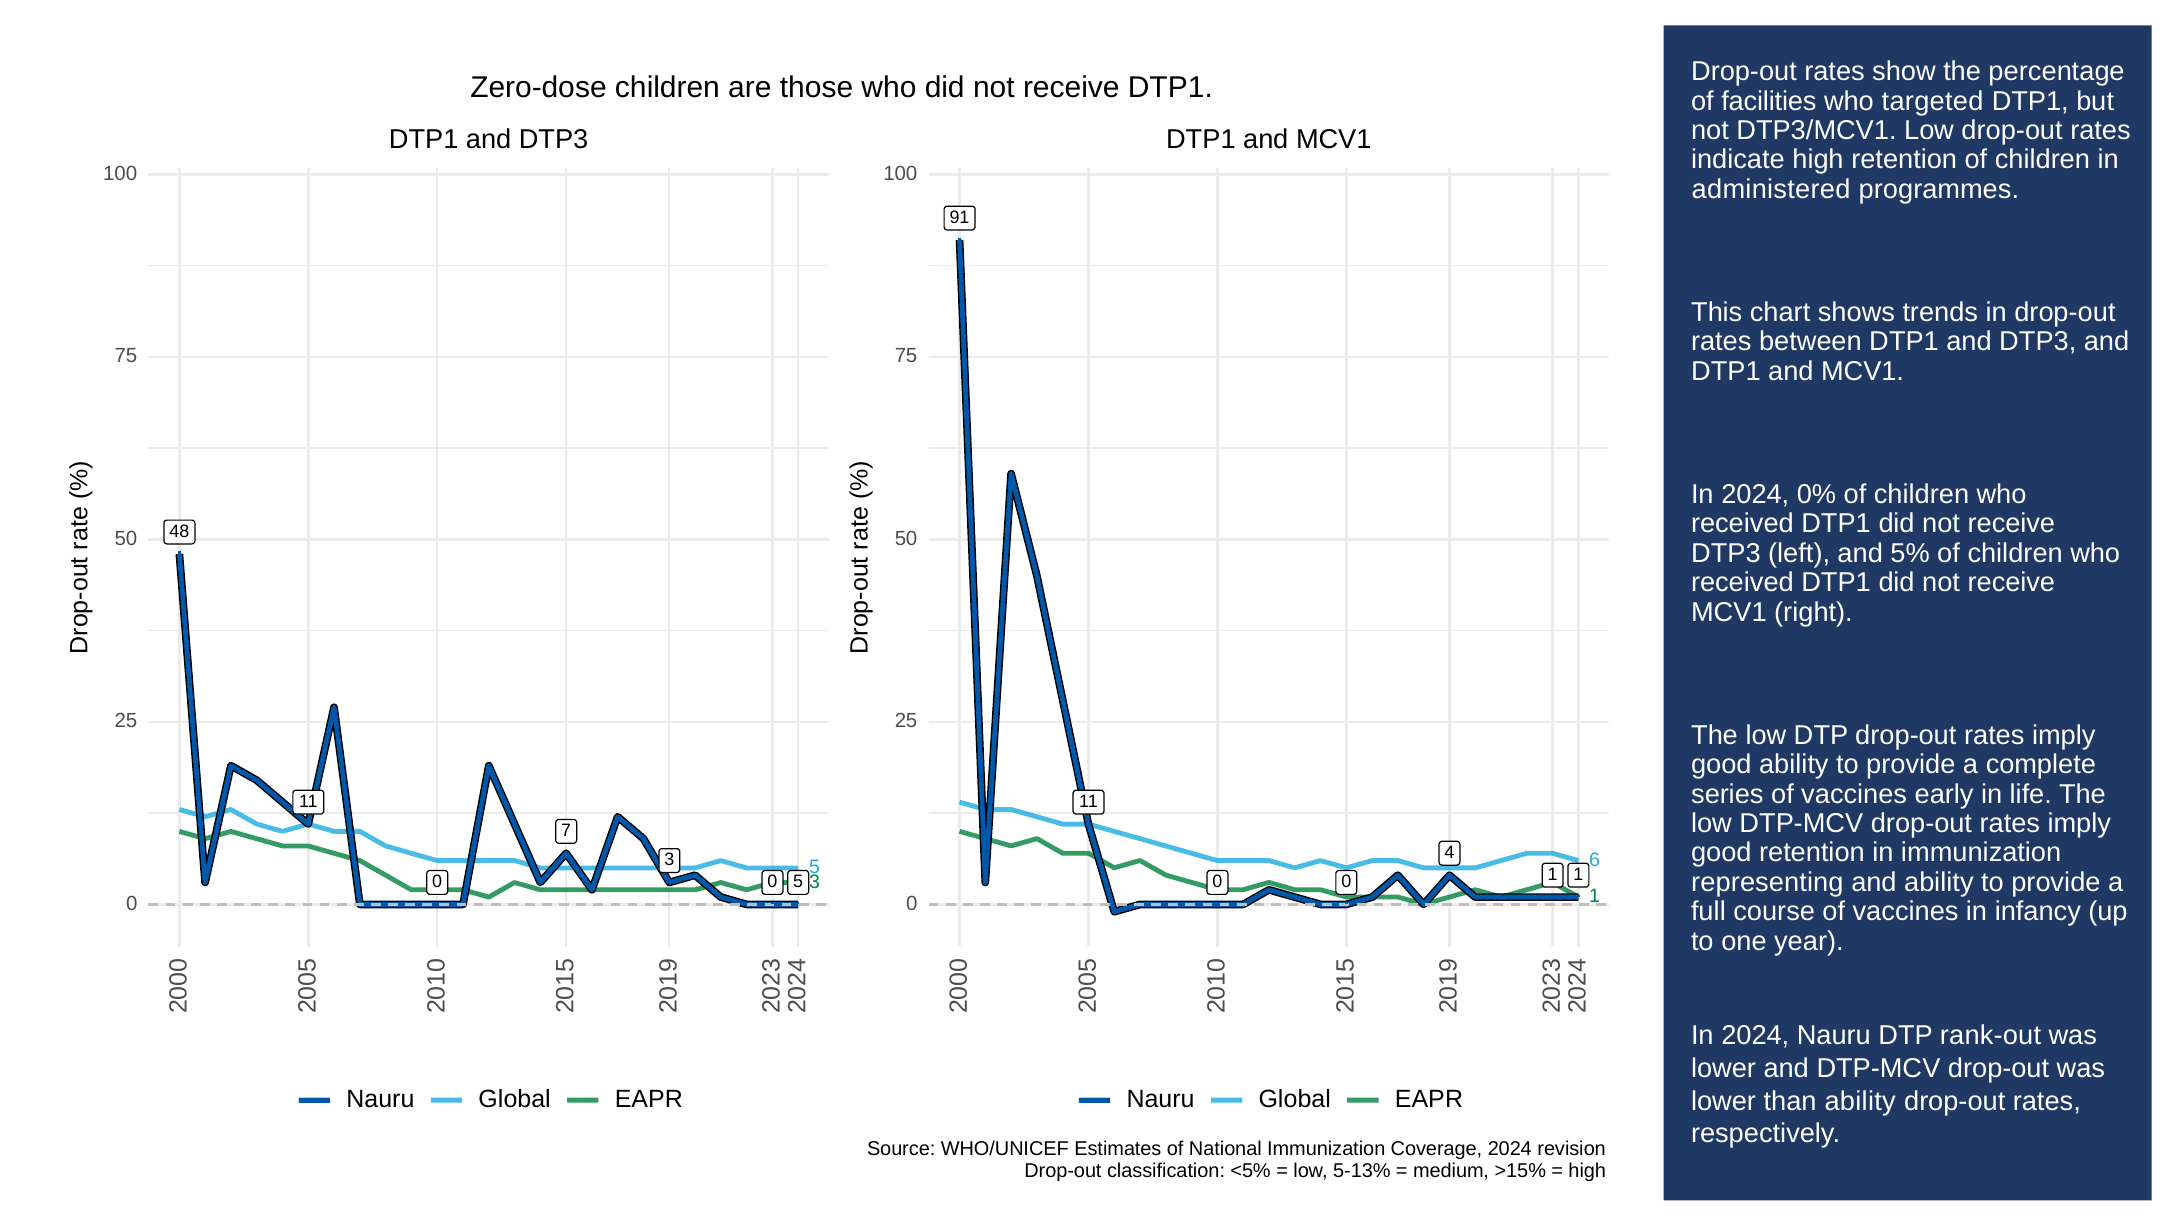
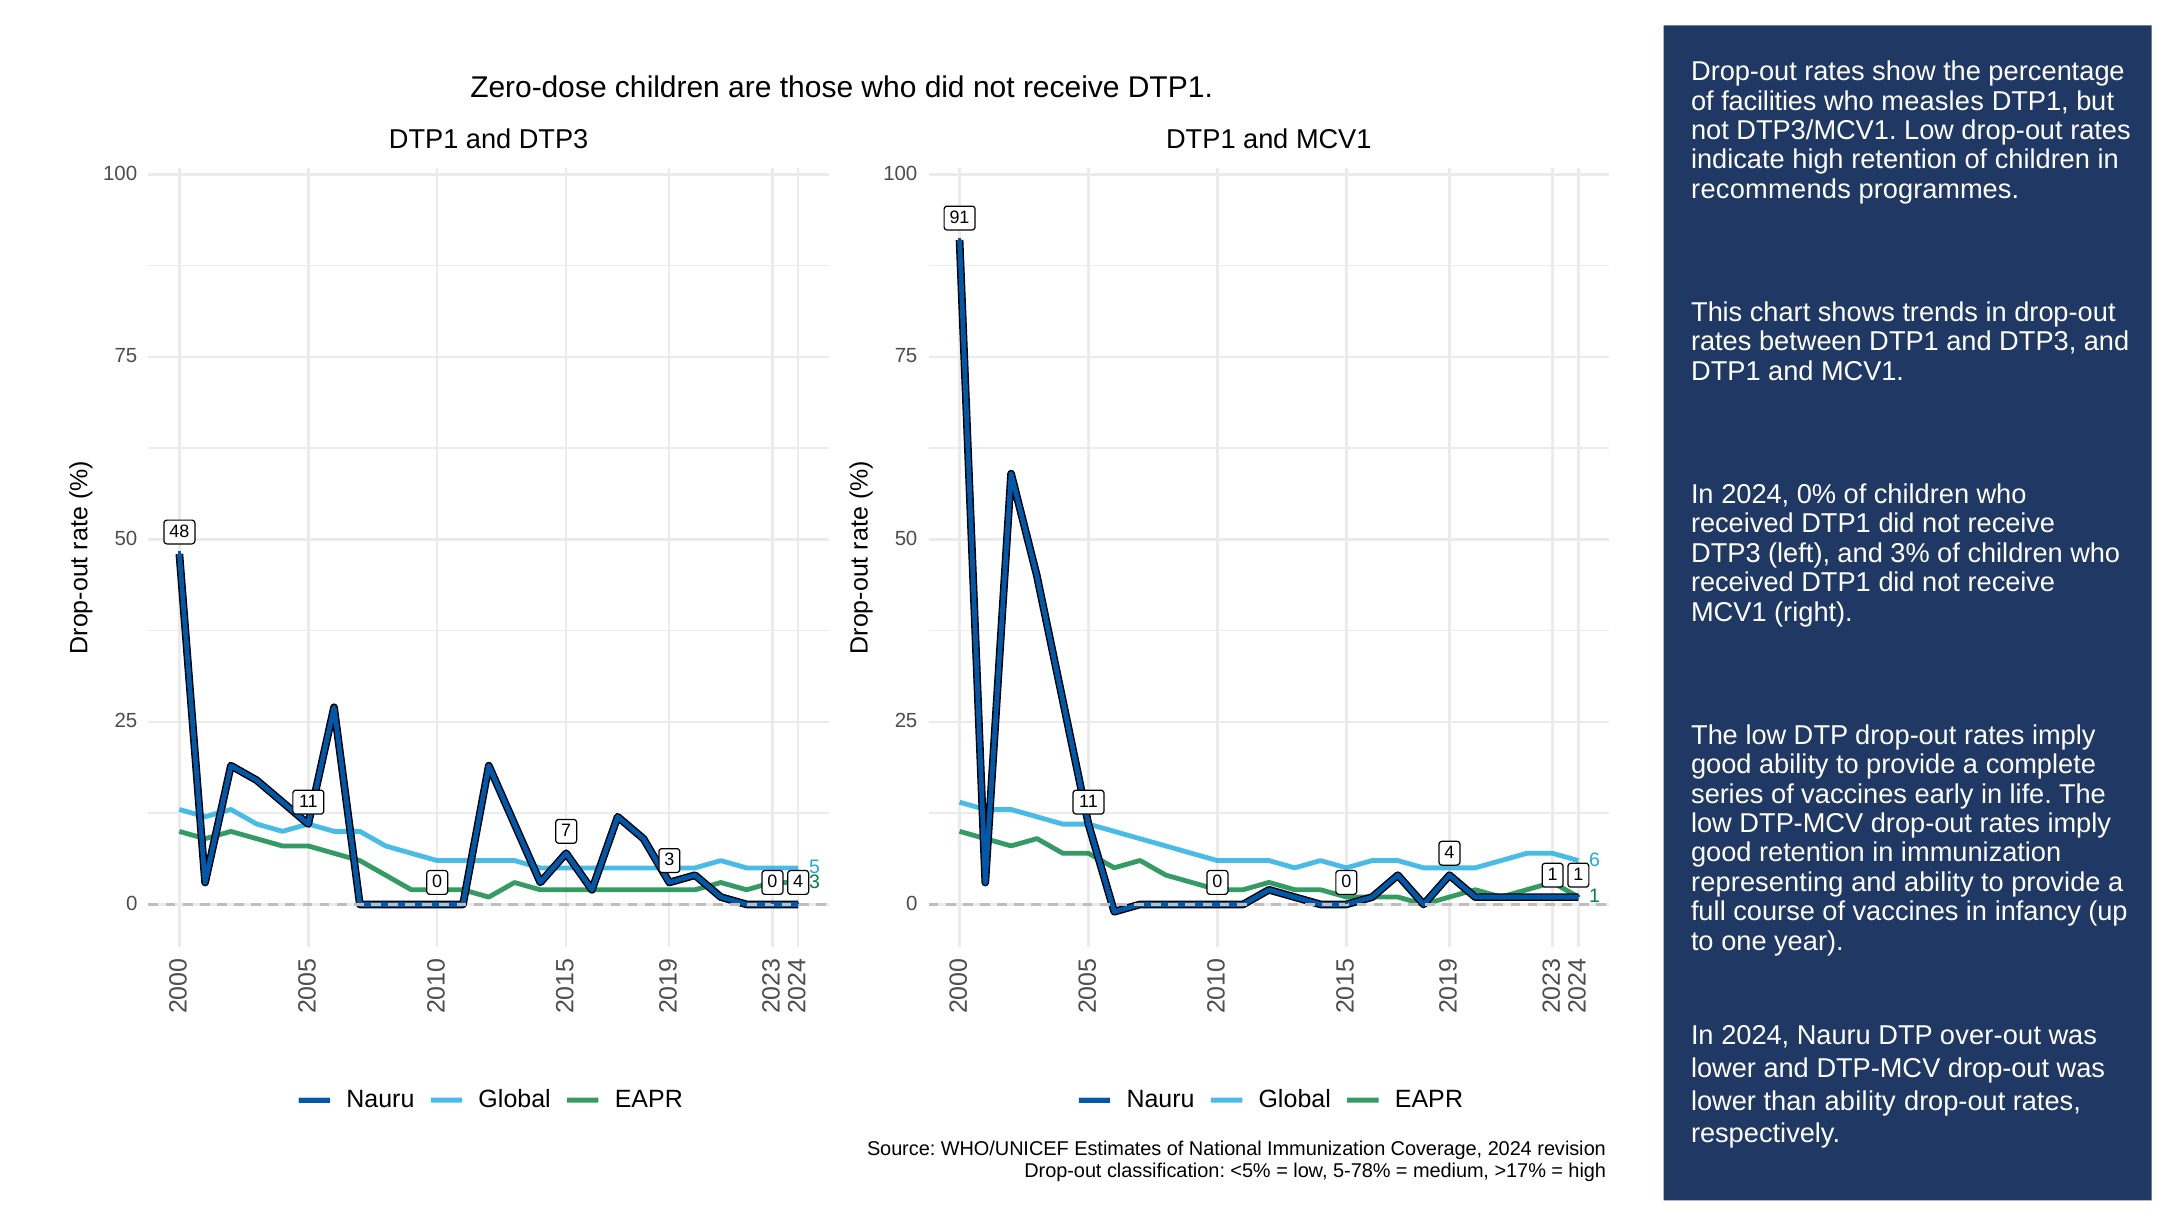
targeted: targeted -> measles
administered: administered -> recommends
5%: 5% -> 3%
5 at (798, 882): 5 -> 4
rank-out: rank-out -> over-out
5-13%: 5-13% -> 5-78%
>15%: >15% -> >17%
